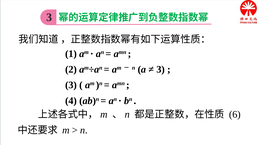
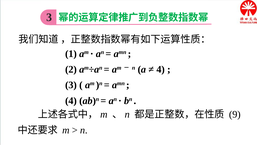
3 at (161, 69): 3 -> 4
6: 6 -> 9
